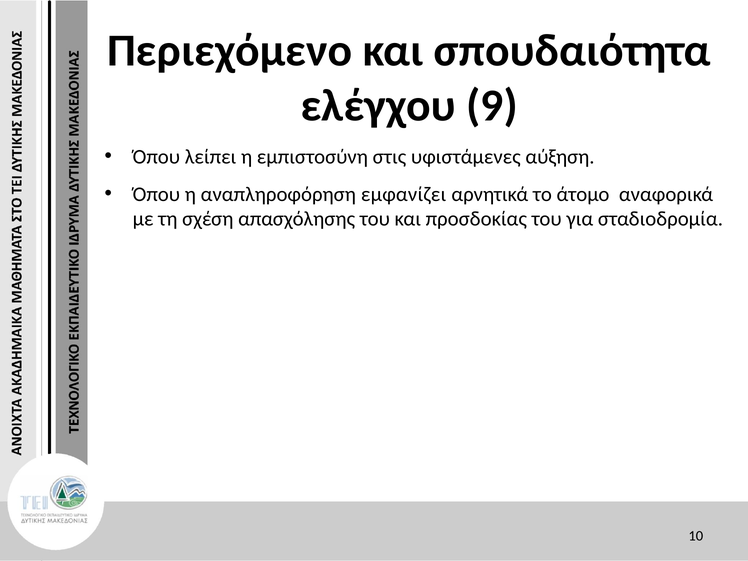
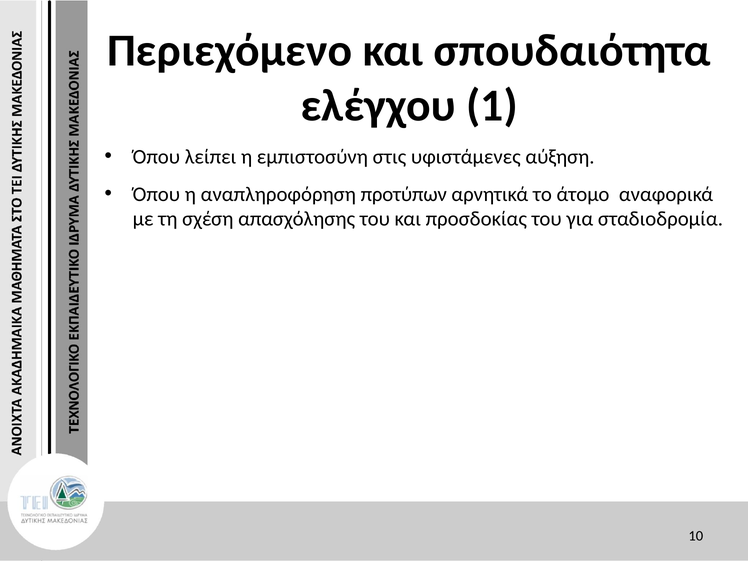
9: 9 -> 1
εμφανίζει: εμφανίζει -> προτύπων
